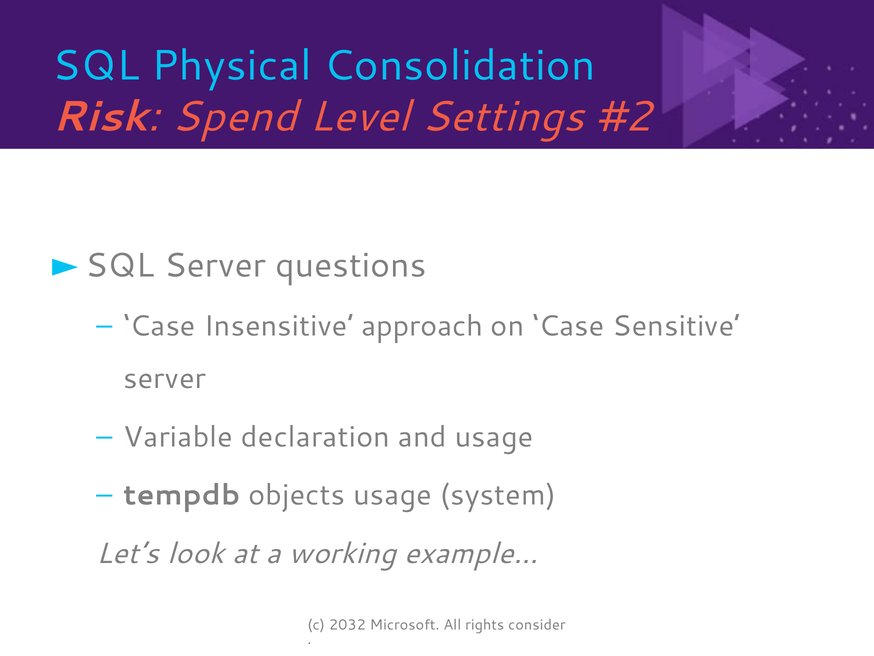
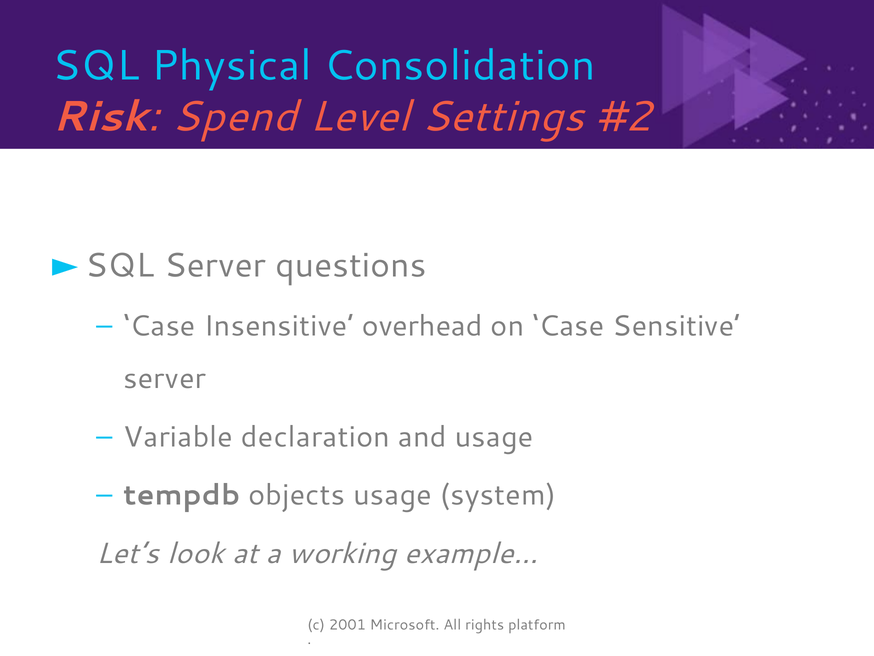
approach: approach -> overhead
2032: 2032 -> 2001
consider: consider -> platform
